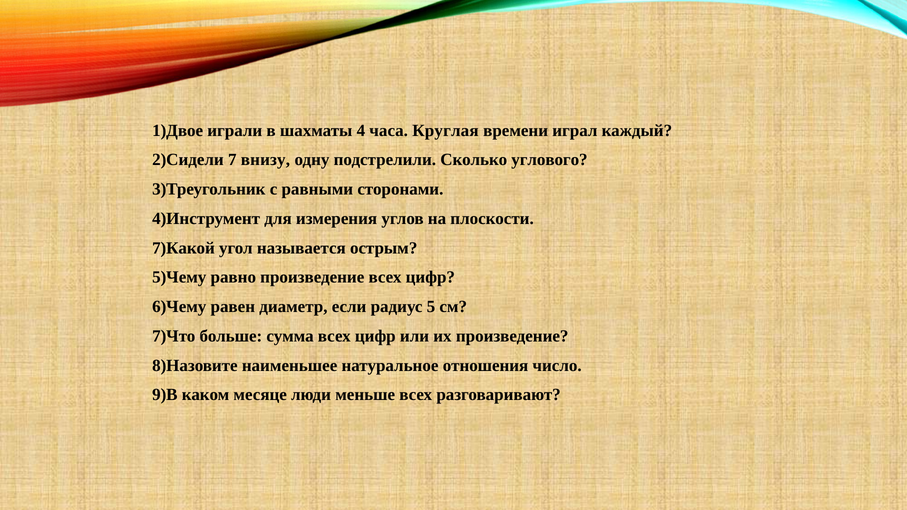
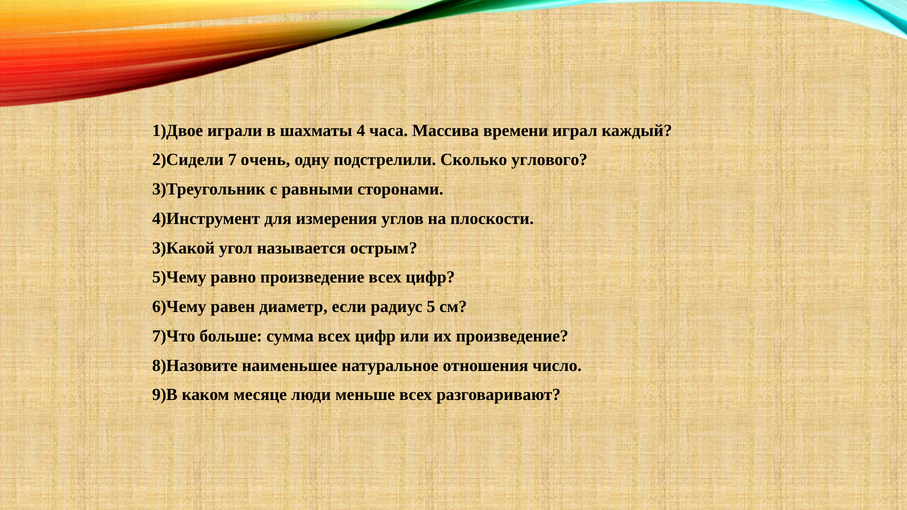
Круглая: Круглая -> Массива
внизу: внизу -> очень
7)Какой: 7)Какой -> 3)Какой
